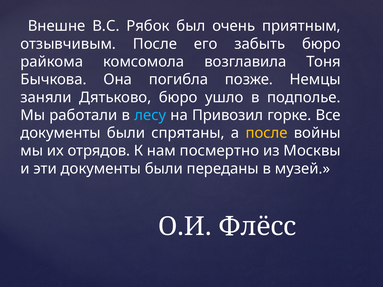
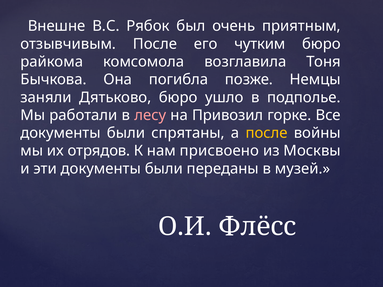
забыть: забыть -> чутким
лесу colour: light blue -> pink
посмертно: посмертно -> присвоено
